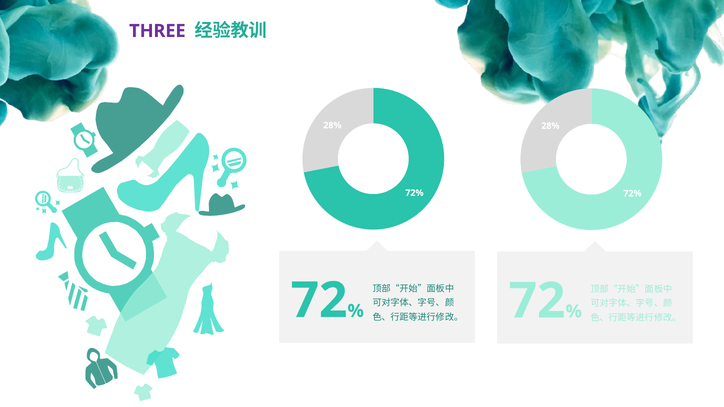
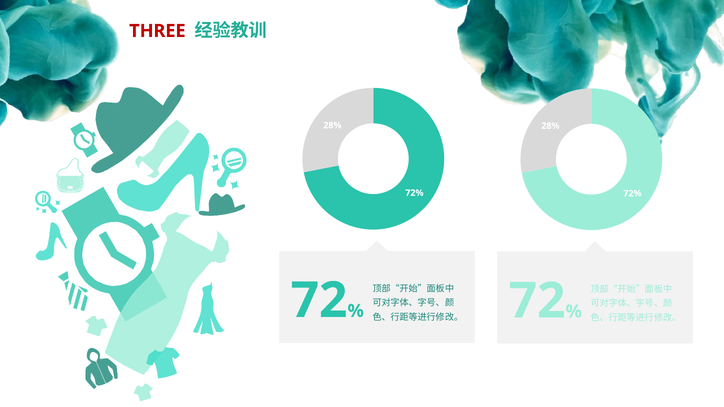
THREE colour: purple -> red
